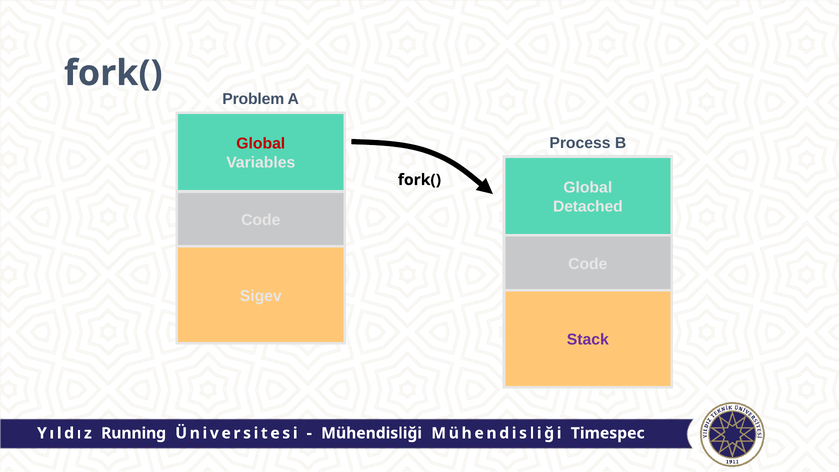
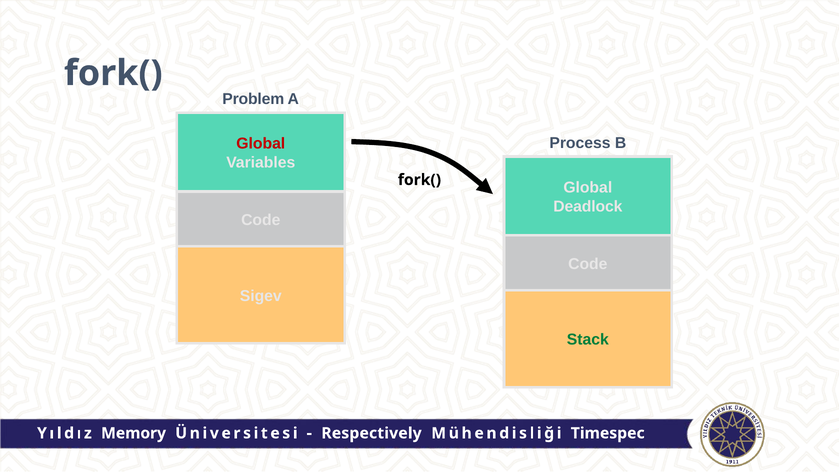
Detached: Detached -> Deadlock
Stack colour: purple -> green
Running: Running -> Memory
Mühendisliği at (372, 433): Mühendisliği -> Respectively
